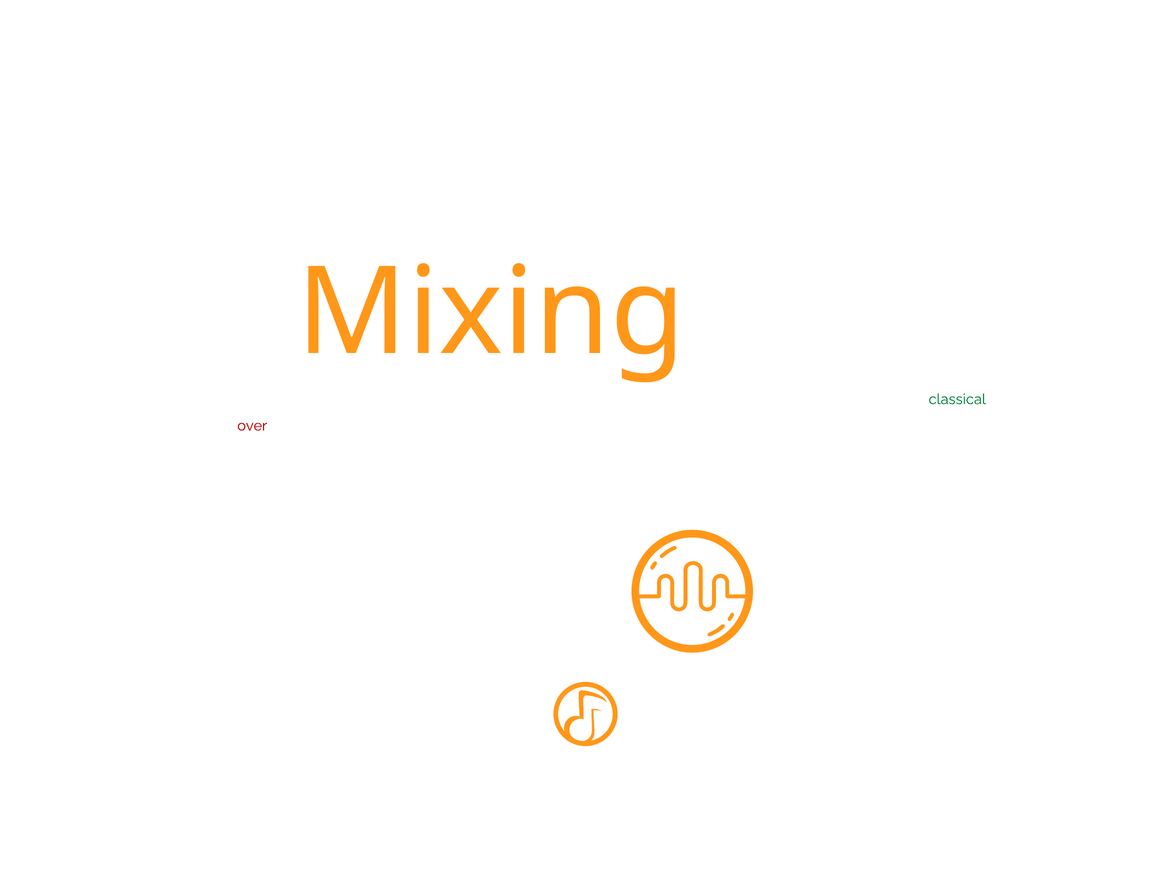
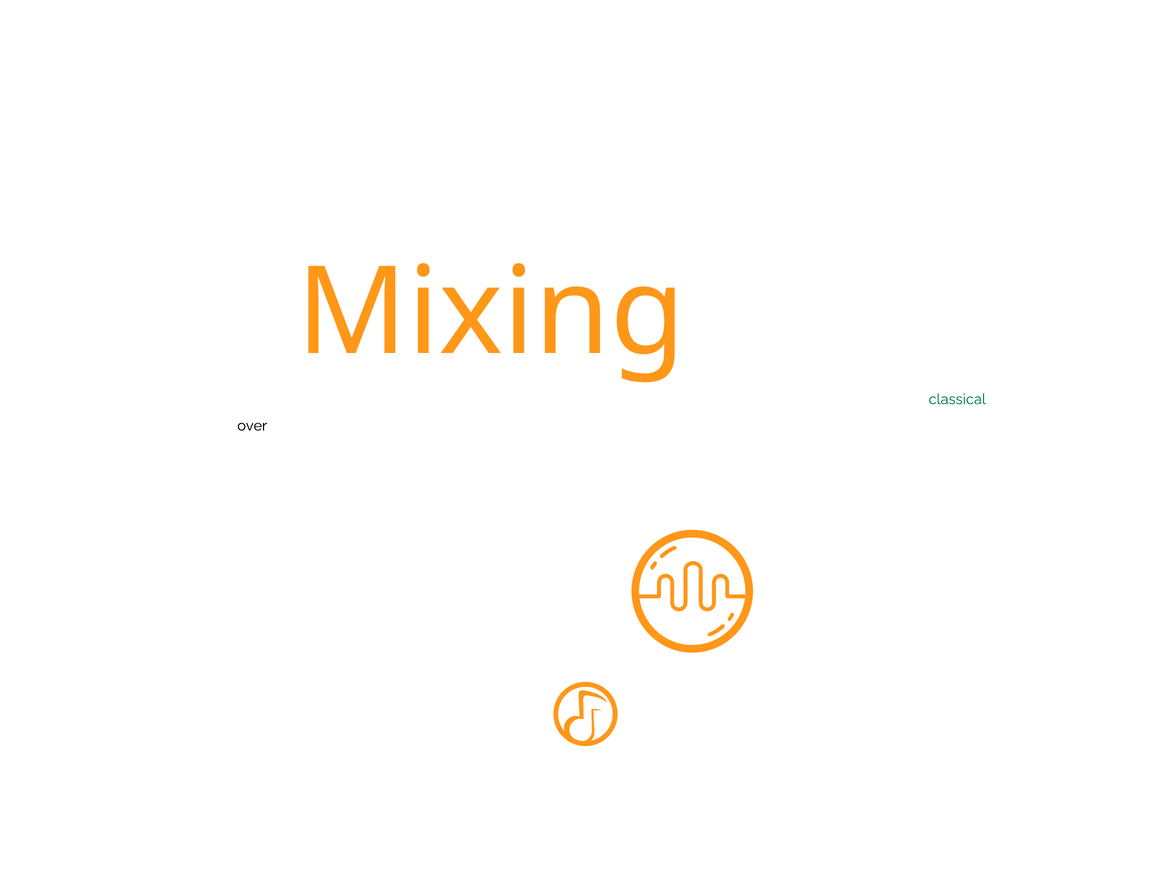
over colour: red -> black
